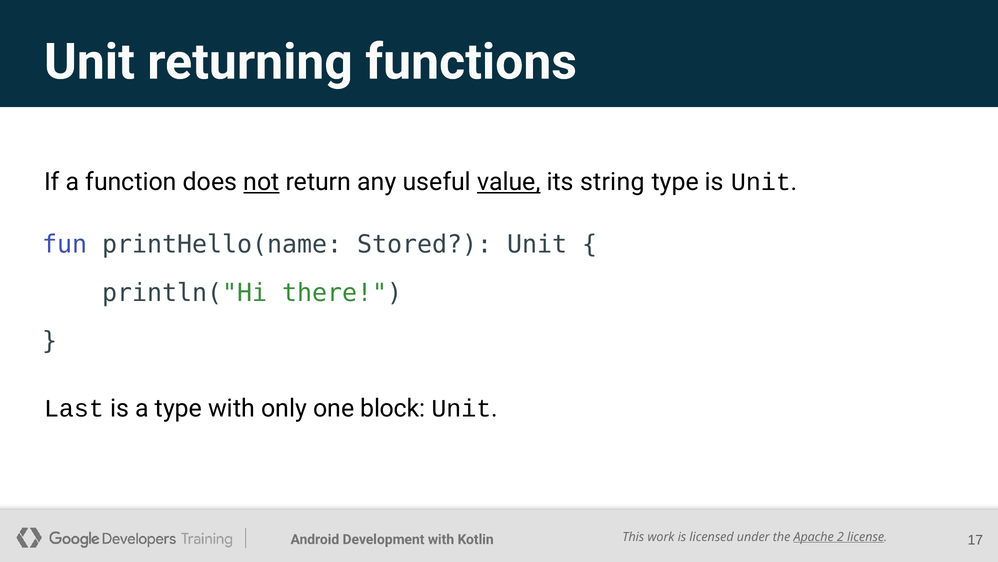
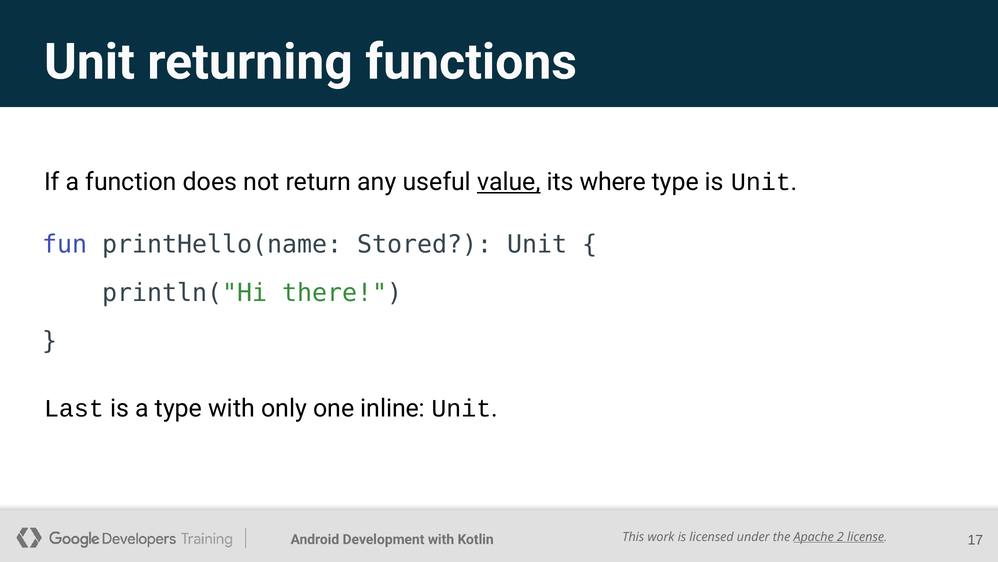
not underline: present -> none
string: string -> where
block: block -> inline
